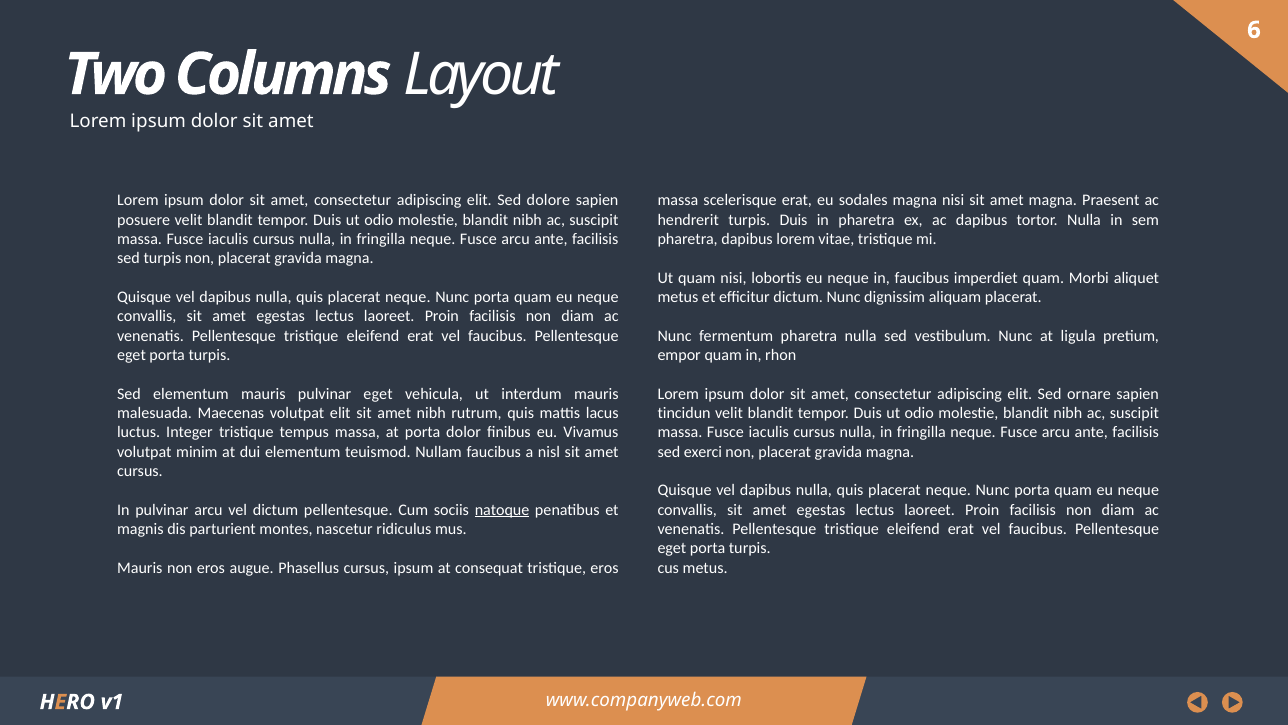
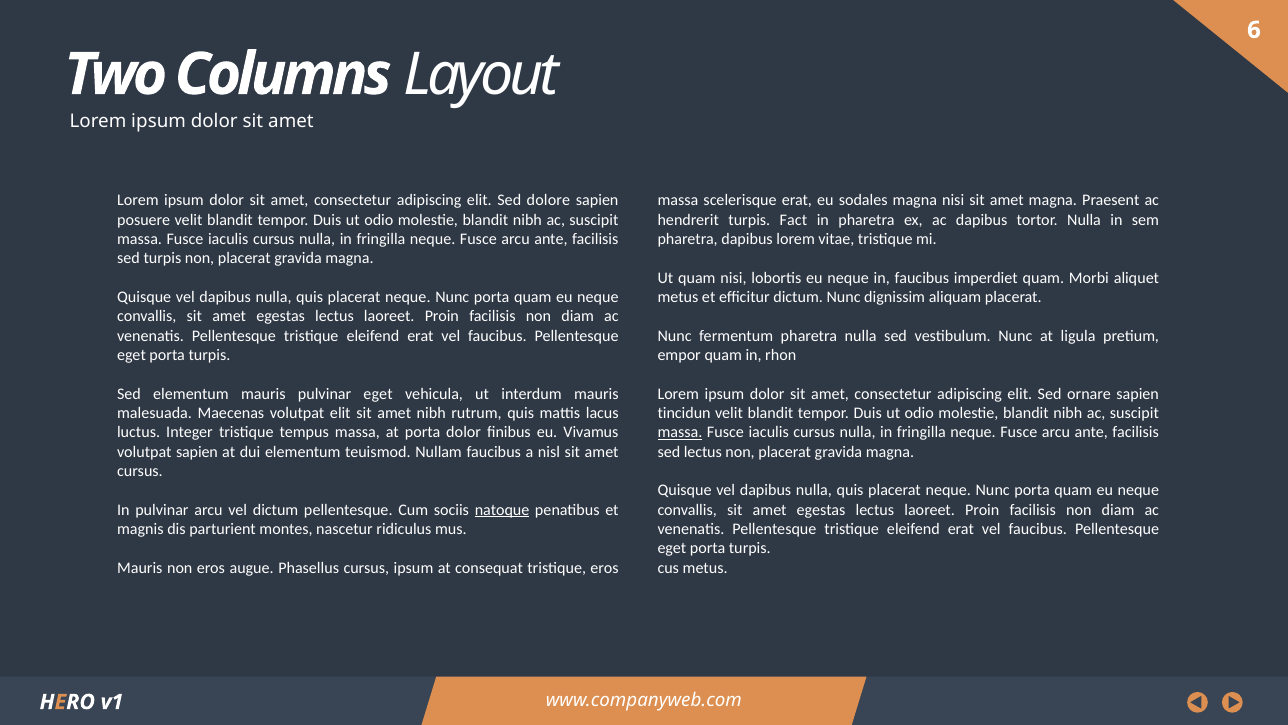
turpis Duis: Duis -> Fact
massa at (680, 432) underline: none -> present
volutpat minim: minim -> sapien
sed exerci: exerci -> lectus
